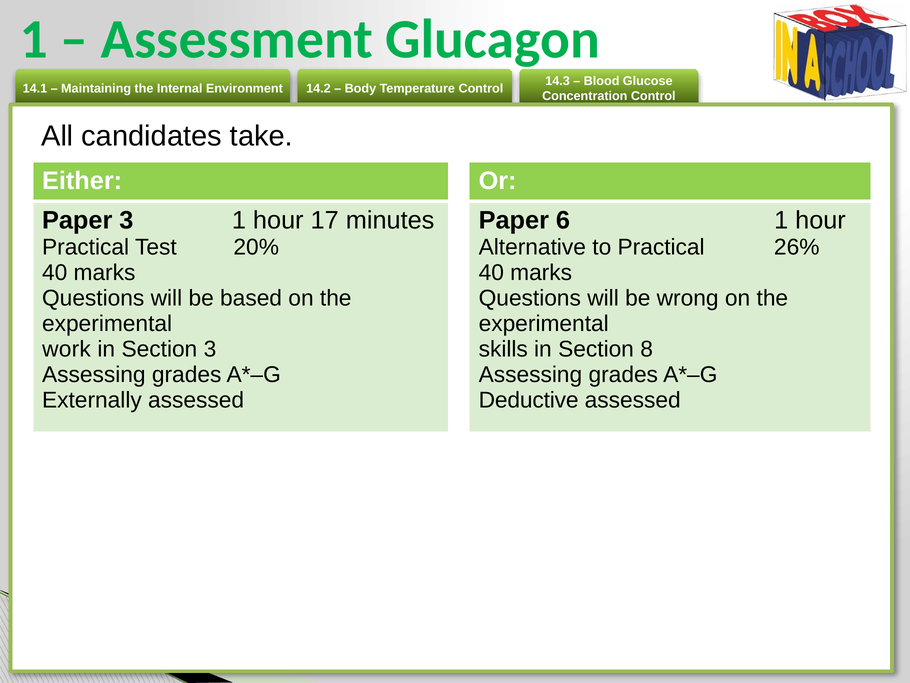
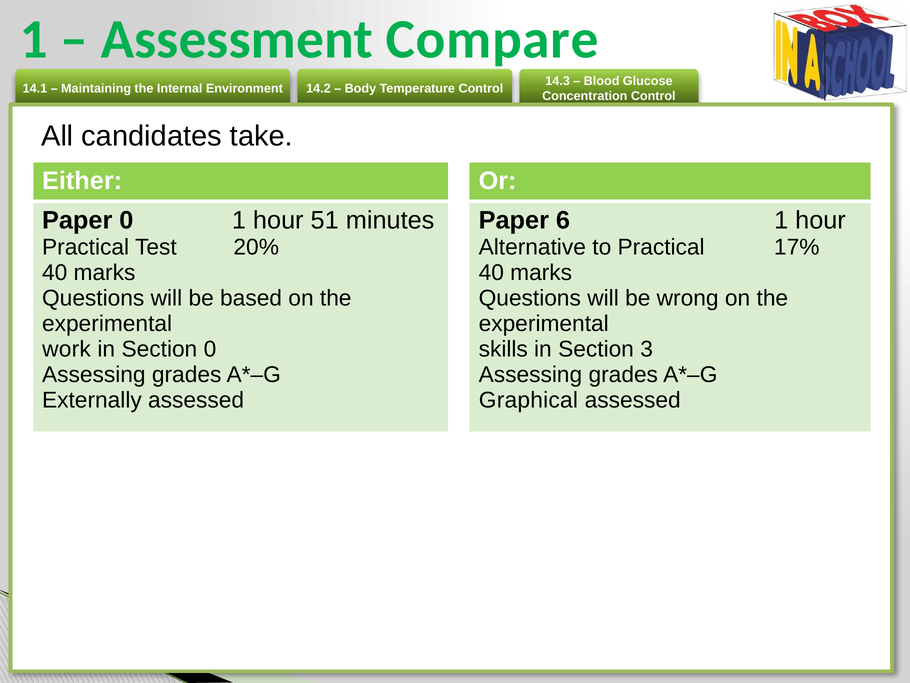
Glucagon: Glucagon -> Compare
Paper 3: 3 -> 0
17: 17 -> 51
26%: 26% -> 17%
Section 3: 3 -> 0
8: 8 -> 3
Deductive: Deductive -> Graphical
